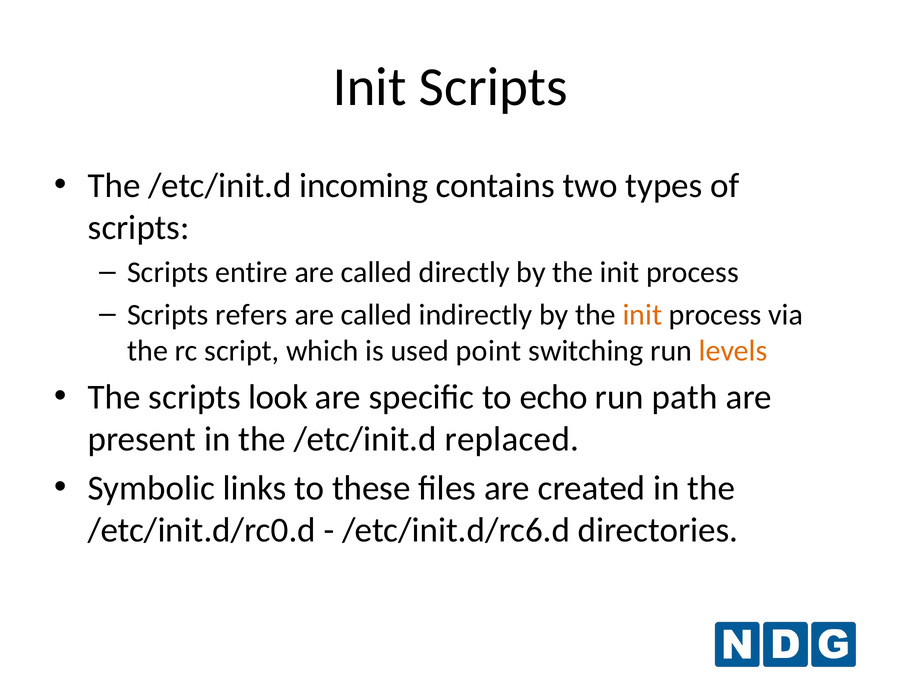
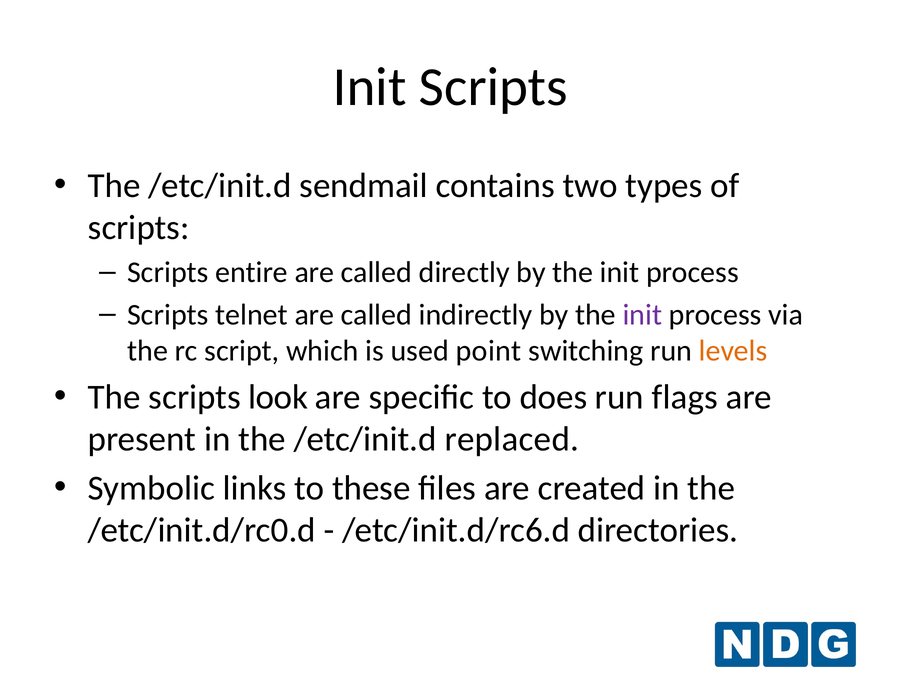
incoming: incoming -> sendmail
refers: refers -> telnet
init at (642, 314) colour: orange -> purple
echo: echo -> does
path: path -> flags
